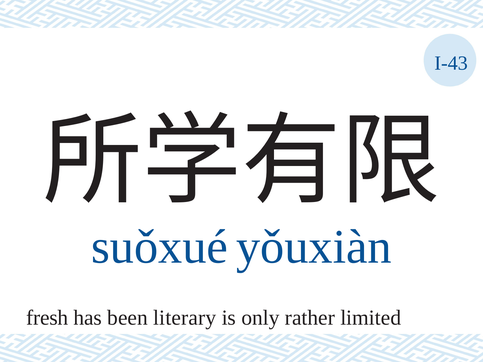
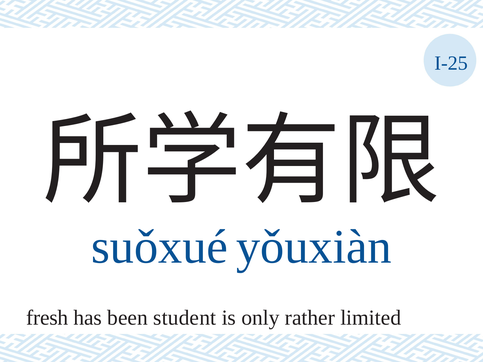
I-43: I-43 -> I-25
literary: literary -> student
